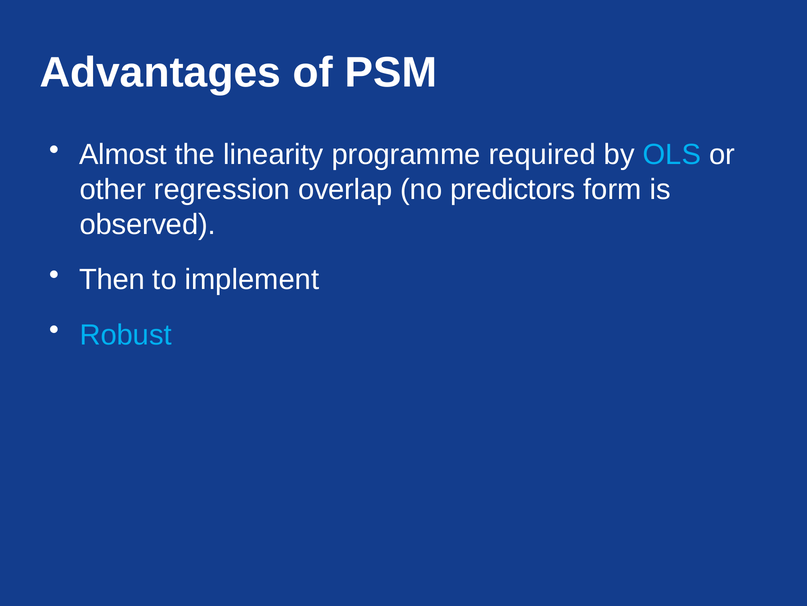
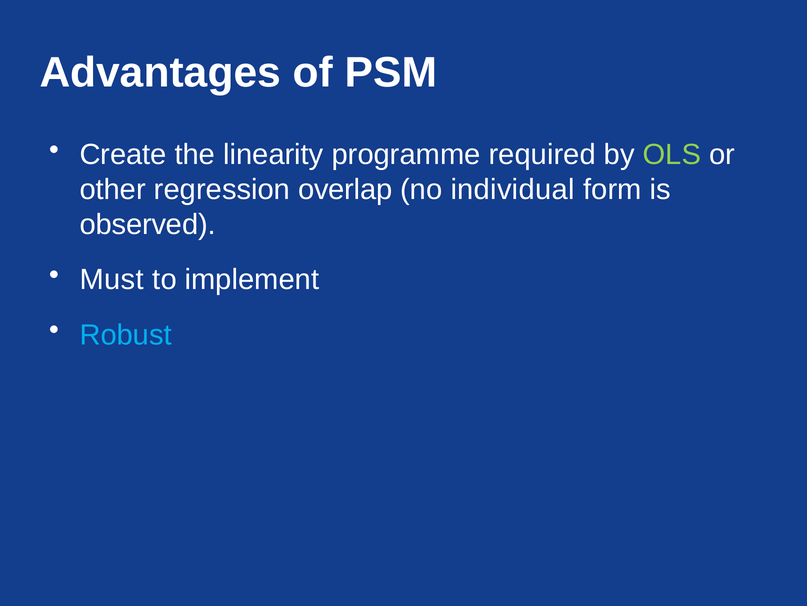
Almost: Almost -> Create
OLS colour: light blue -> light green
predictors: predictors -> individual
Then: Then -> Must
